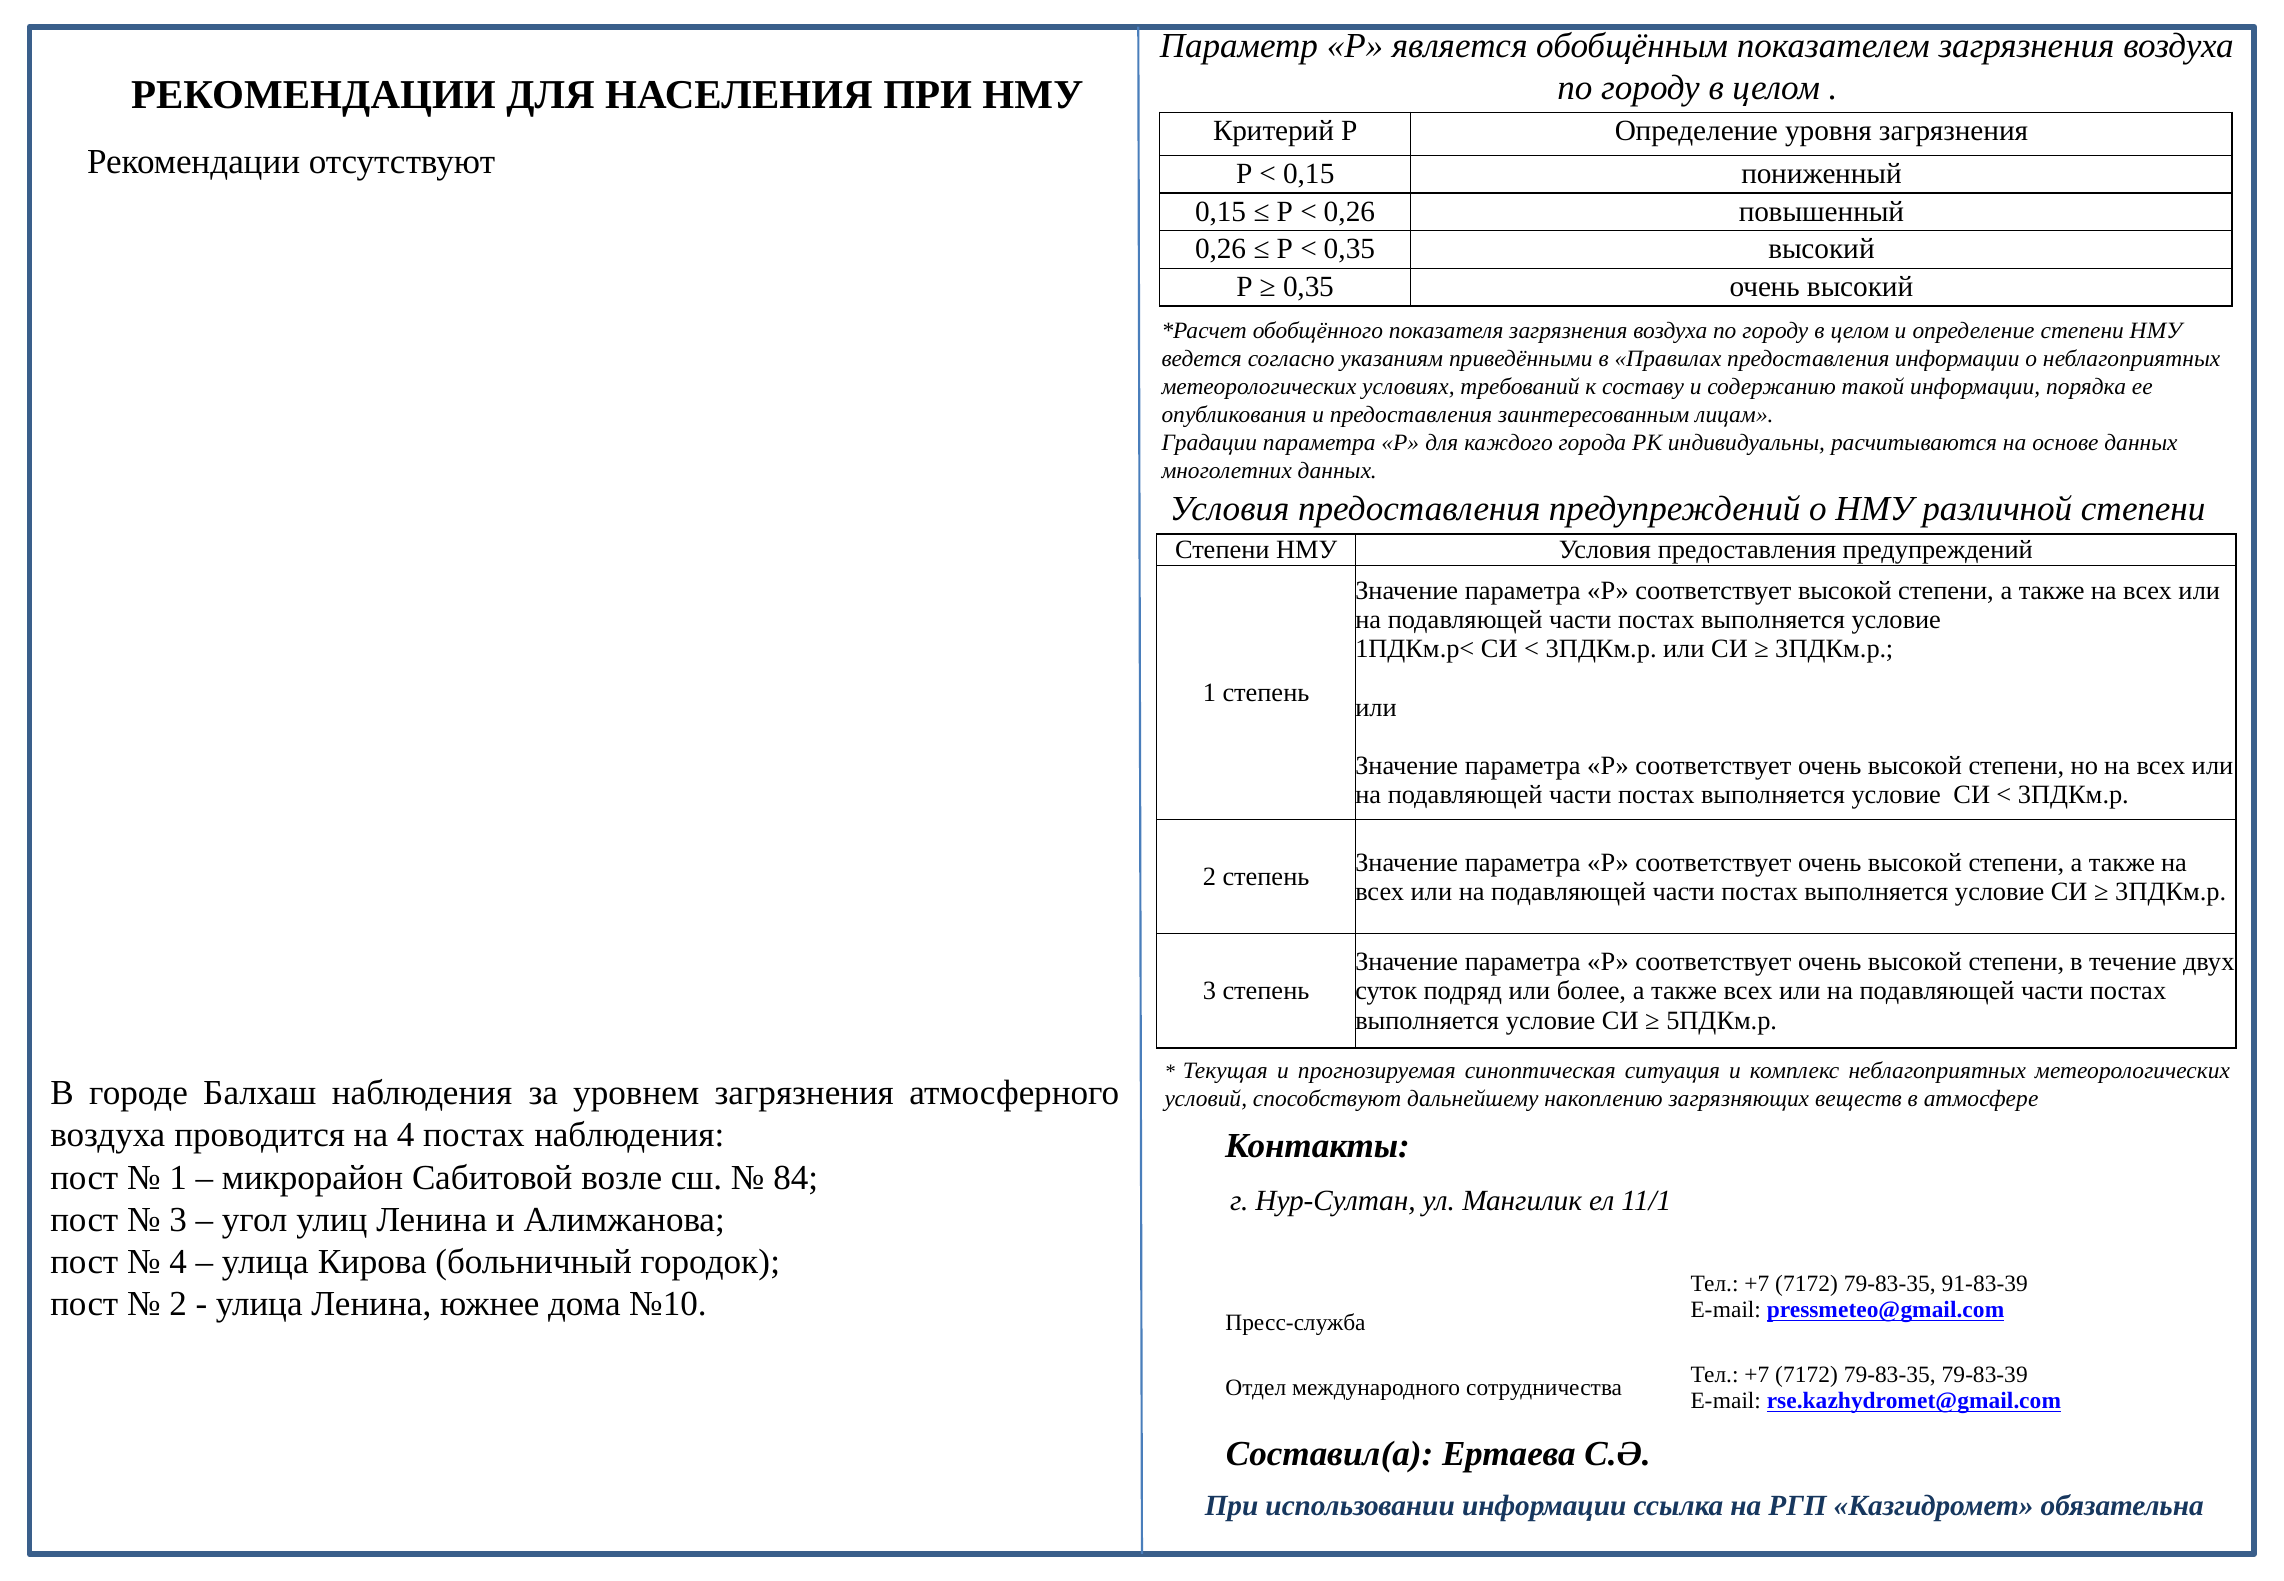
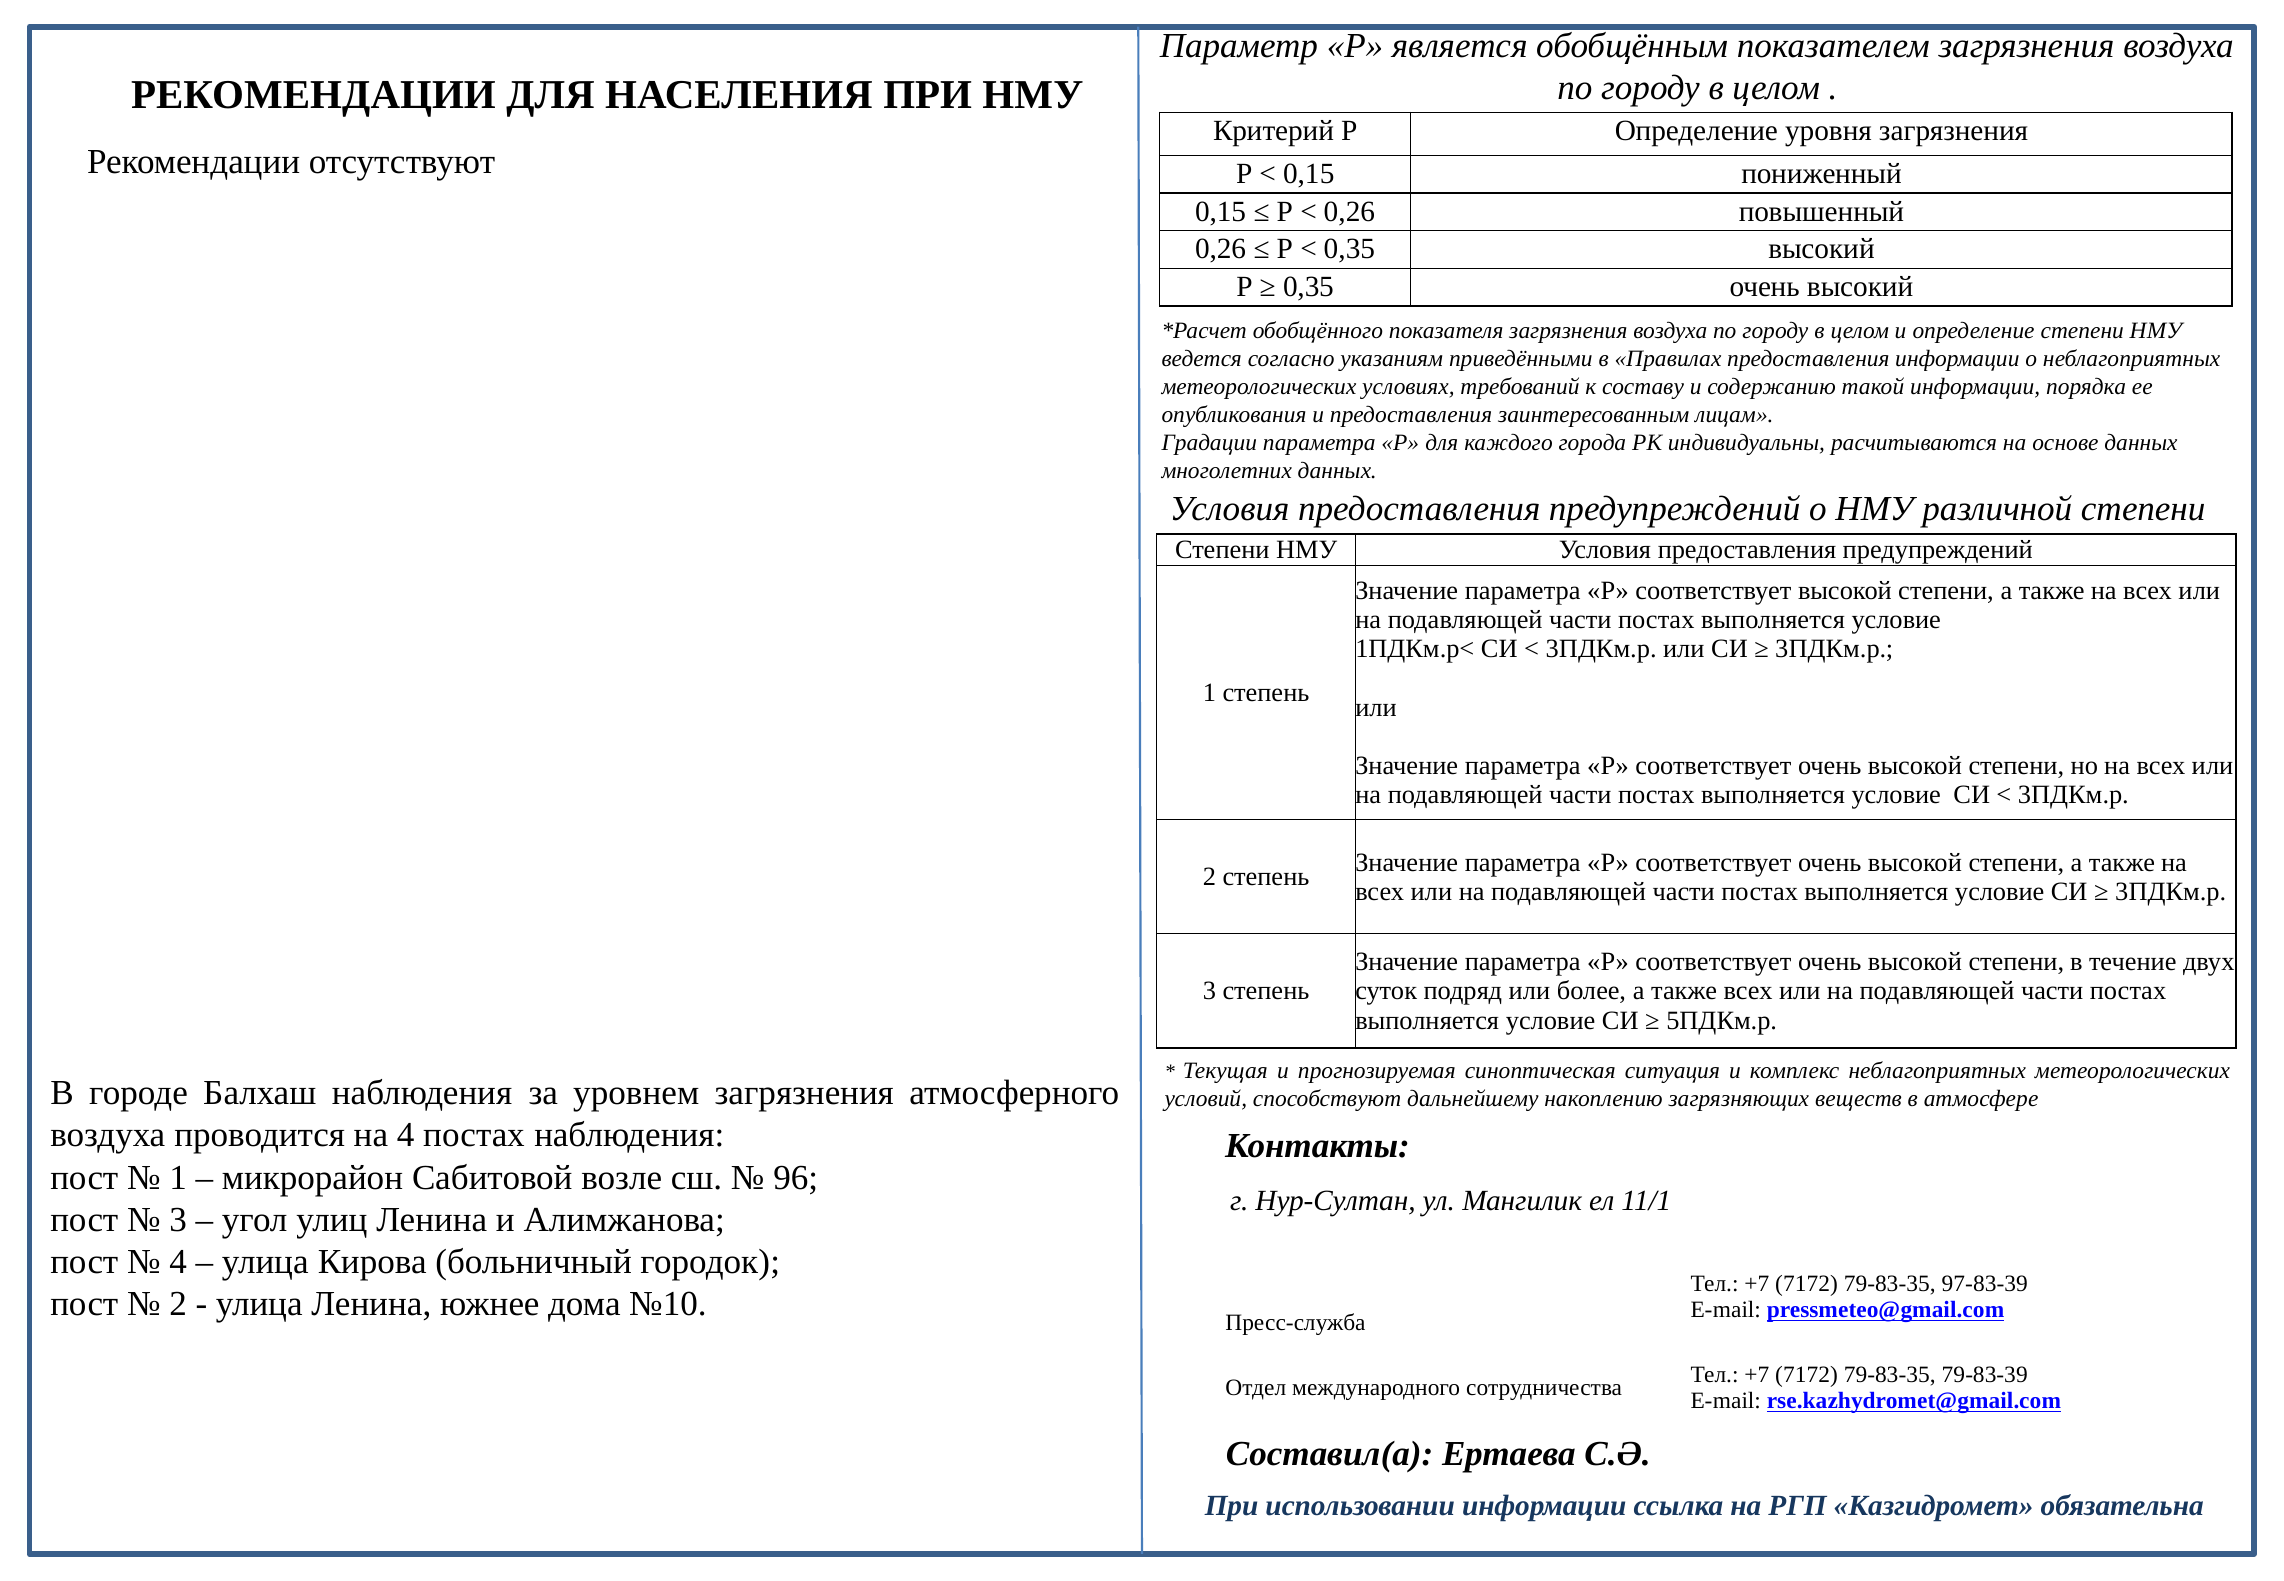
84: 84 -> 96
91-83-39: 91-83-39 -> 97-83-39
